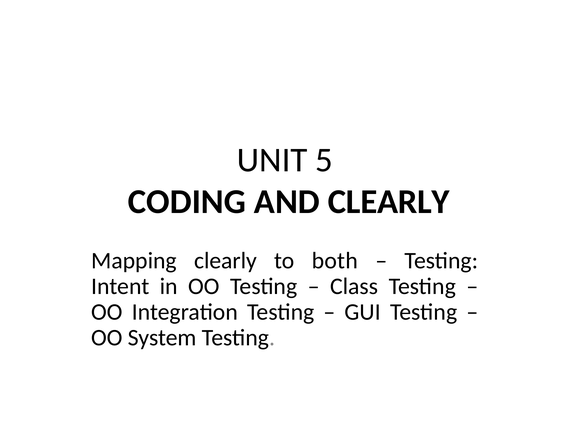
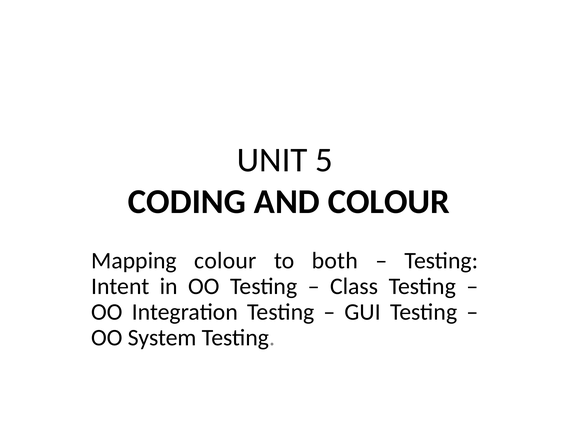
AND CLEARLY: CLEARLY -> COLOUR
Mapping clearly: clearly -> colour
